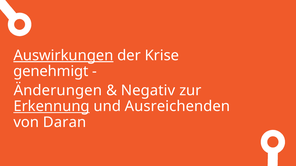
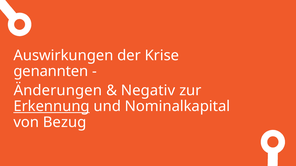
Auswirkungen underline: present -> none
genehmigt: genehmigt -> genannten
Ausreichenden: Ausreichenden -> Nominalkapital
Daran: Daran -> Bezug
